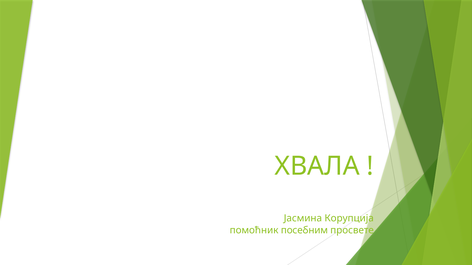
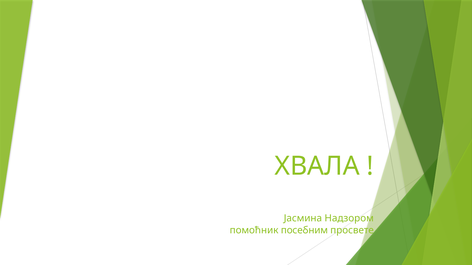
Корупција: Корупција -> Надзором
